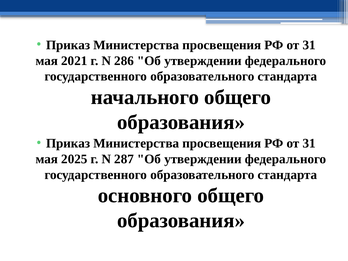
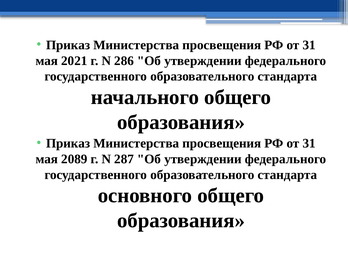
2025: 2025 -> 2089
